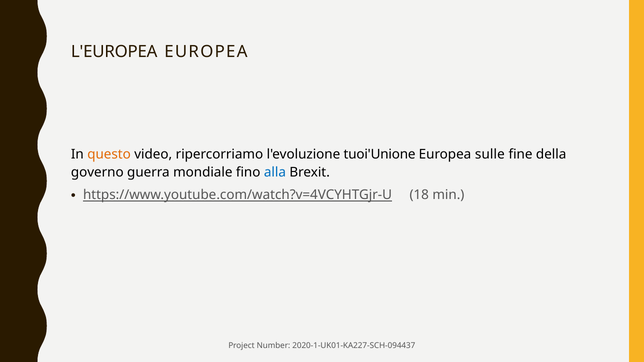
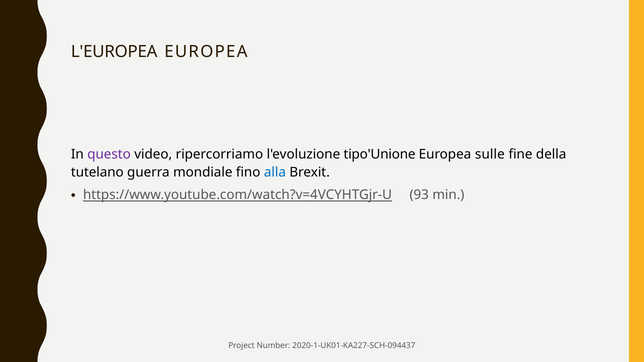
questo colour: orange -> purple
tuoi'Unione: tuoi'Unione -> tipo'Unione
governo: governo -> tutelano
18: 18 -> 93
